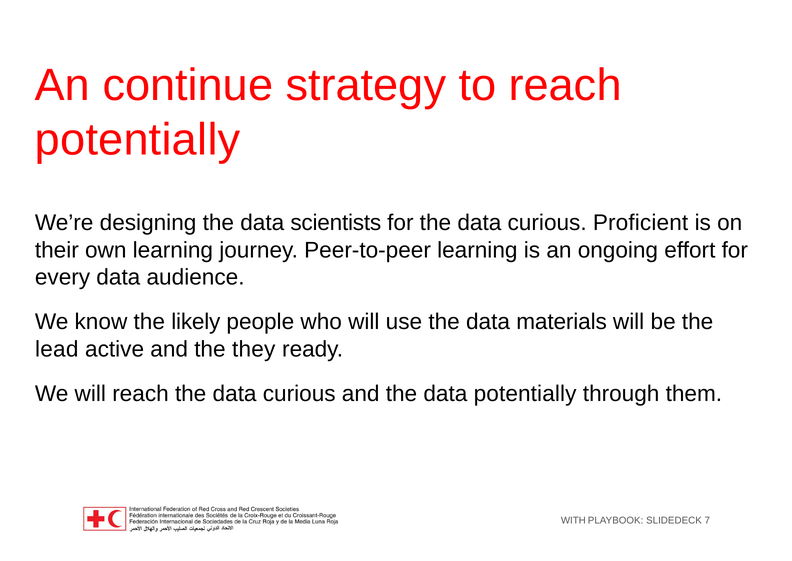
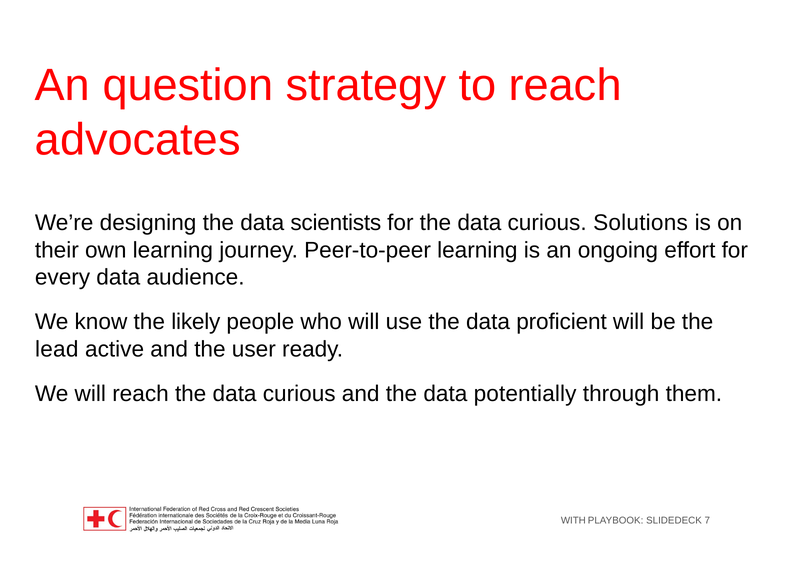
continue: continue -> question
potentially at (138, 140): potentially -> advocates
Proficient: Proficient -> Solutions
materials: materials -> proficient
they: they -> user
